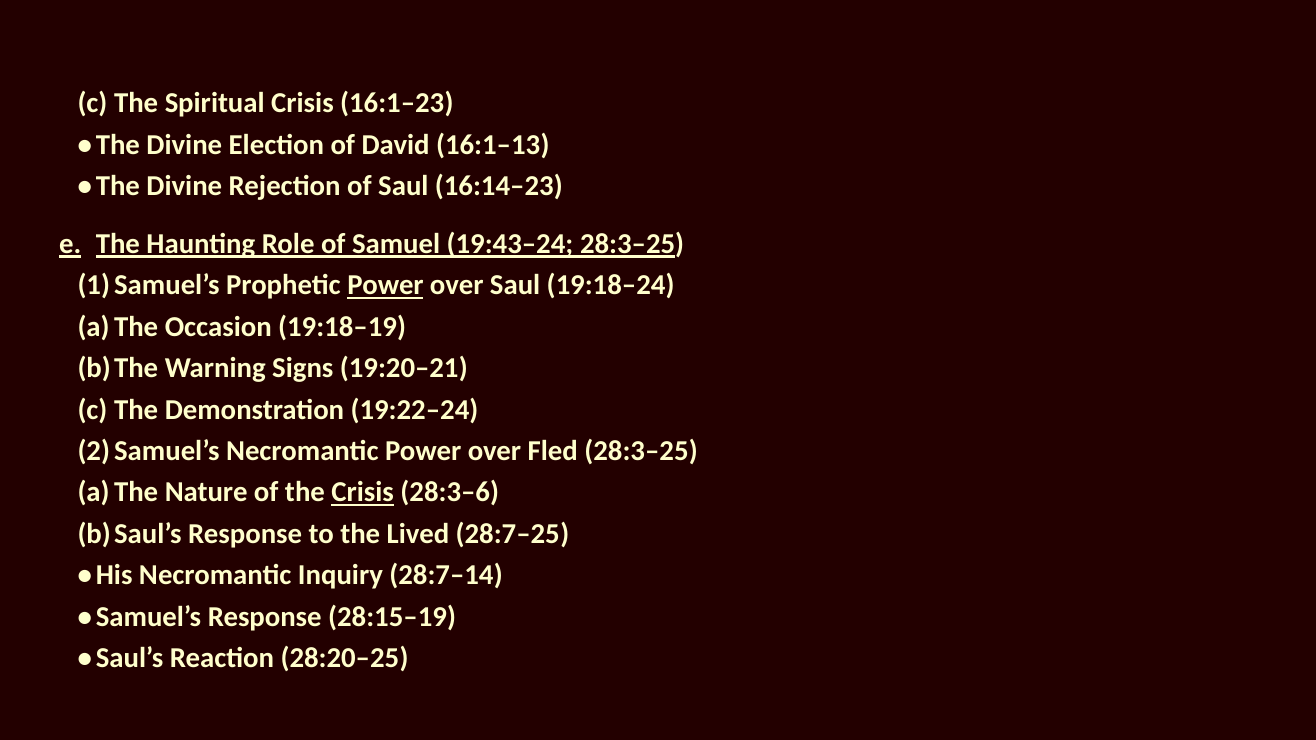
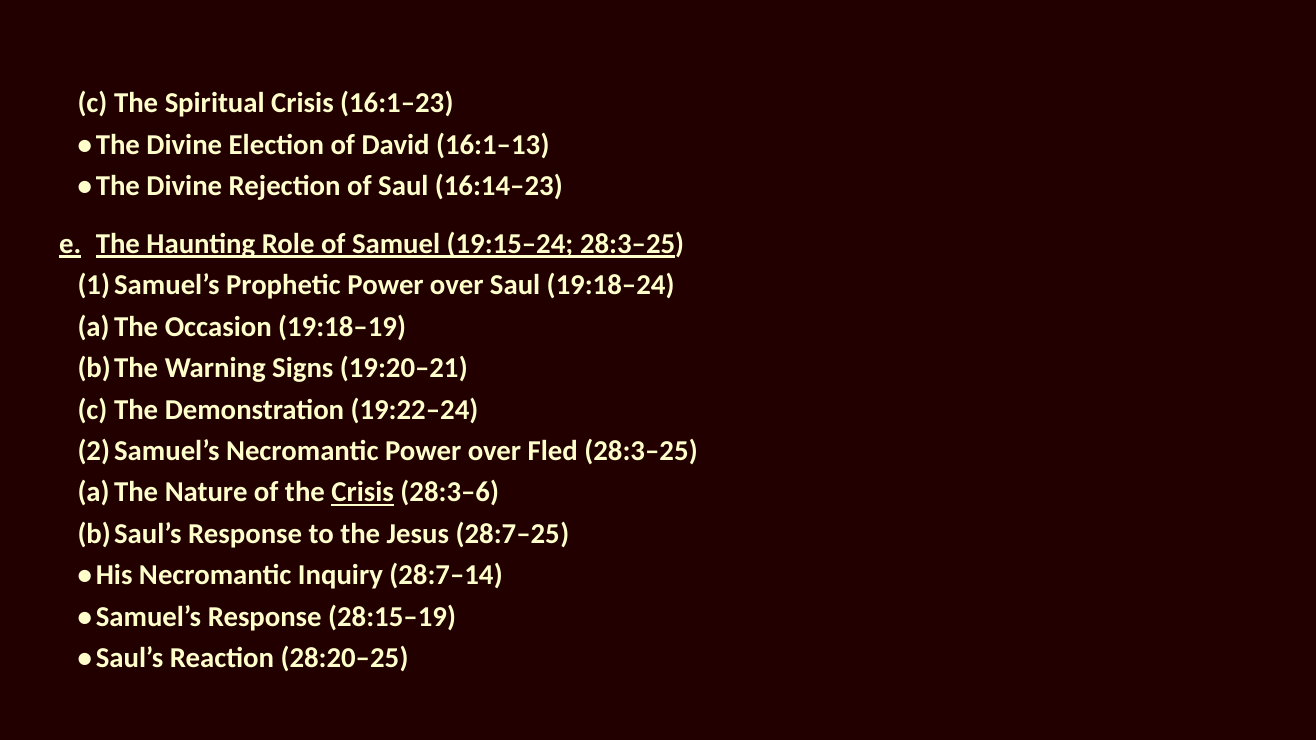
19:43–24: 19:43–24 -> 19:15–24
Power at (385, 286) underline: present -> none
Lived: Lived -> Jesus
